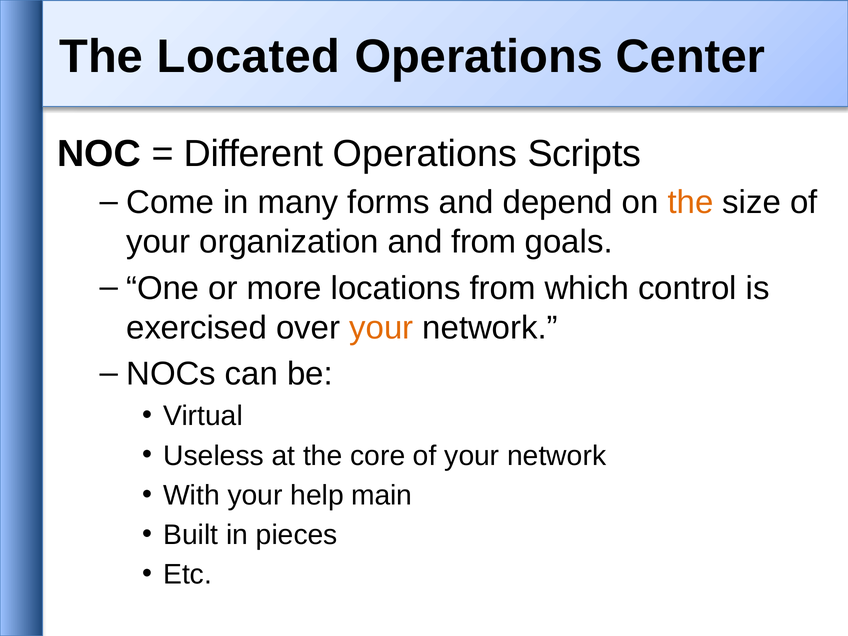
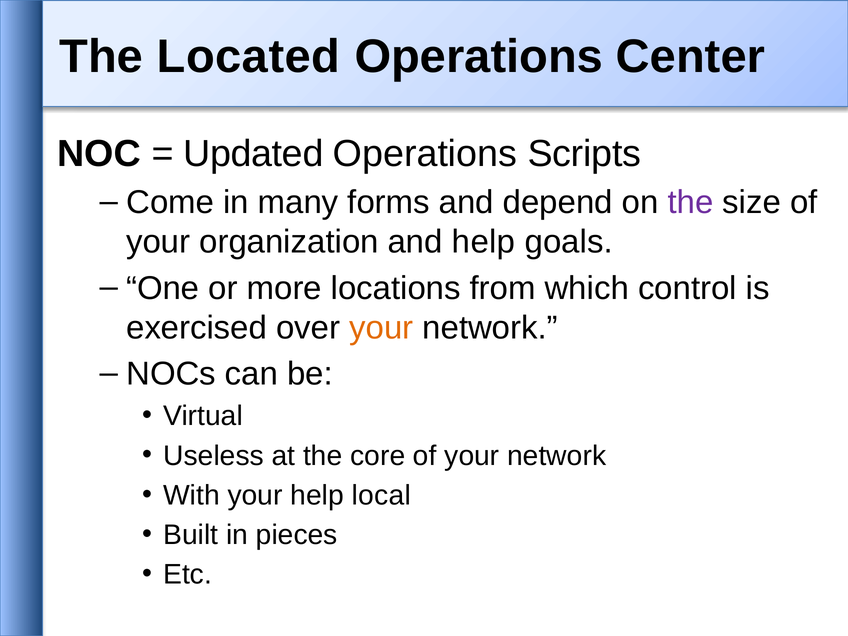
Different: Different -> Updated
the at (690, 202) colour: orange -> purple
and from: from -> help
main: main -> local
